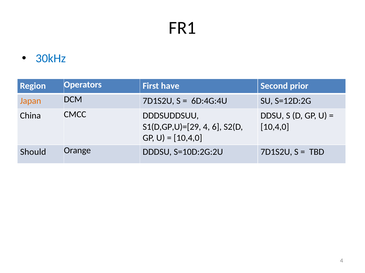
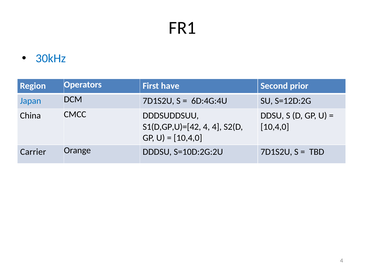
Japan colour: orange -> blue
S1(D,GP,U)=[29: S1(D,GP,U)=[29 -> S1(D,GP,U)=[42
4 6: 6 -> 4
Should: Should -> Carrier
